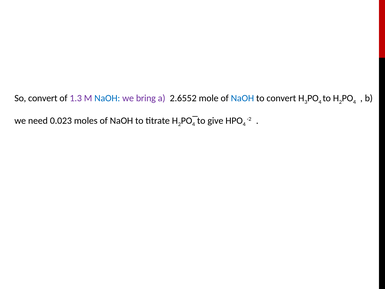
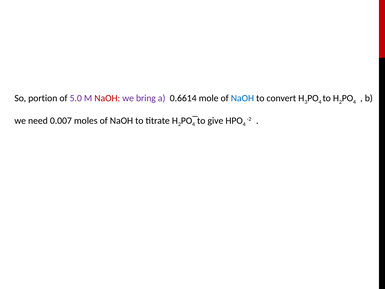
So convert: convert -> portion
1.3: 1.3 -> 5.0
NaOH at (107, 98) colour: blue -> red
2.6552: 2.6552 -> 0.6614
0.023: 0.023 -> 0.007
